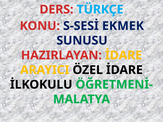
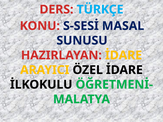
EKMEK: EKMEK -> MASAL
